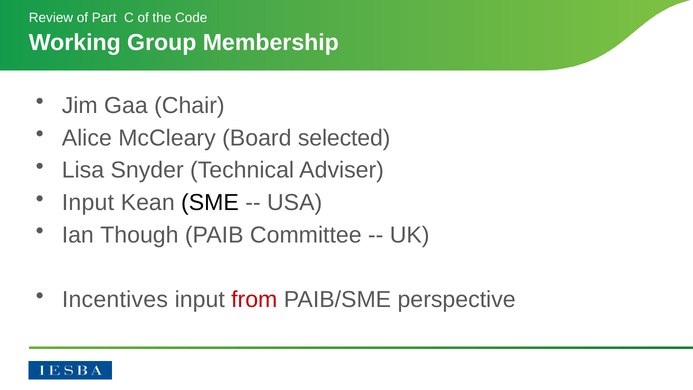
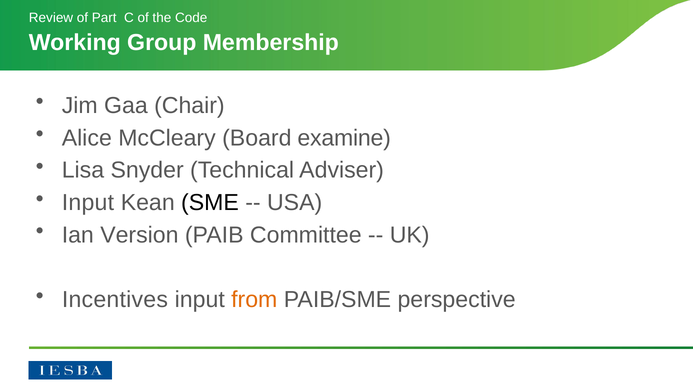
selected: selected -> examine
Though: Though -> Version
from colour: red -> orange
